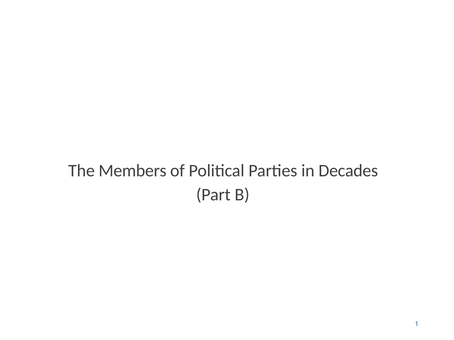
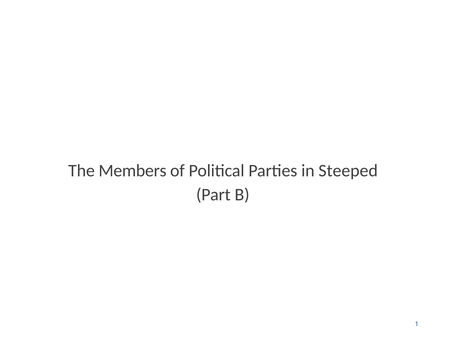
Decades: Decades -> Steeped
